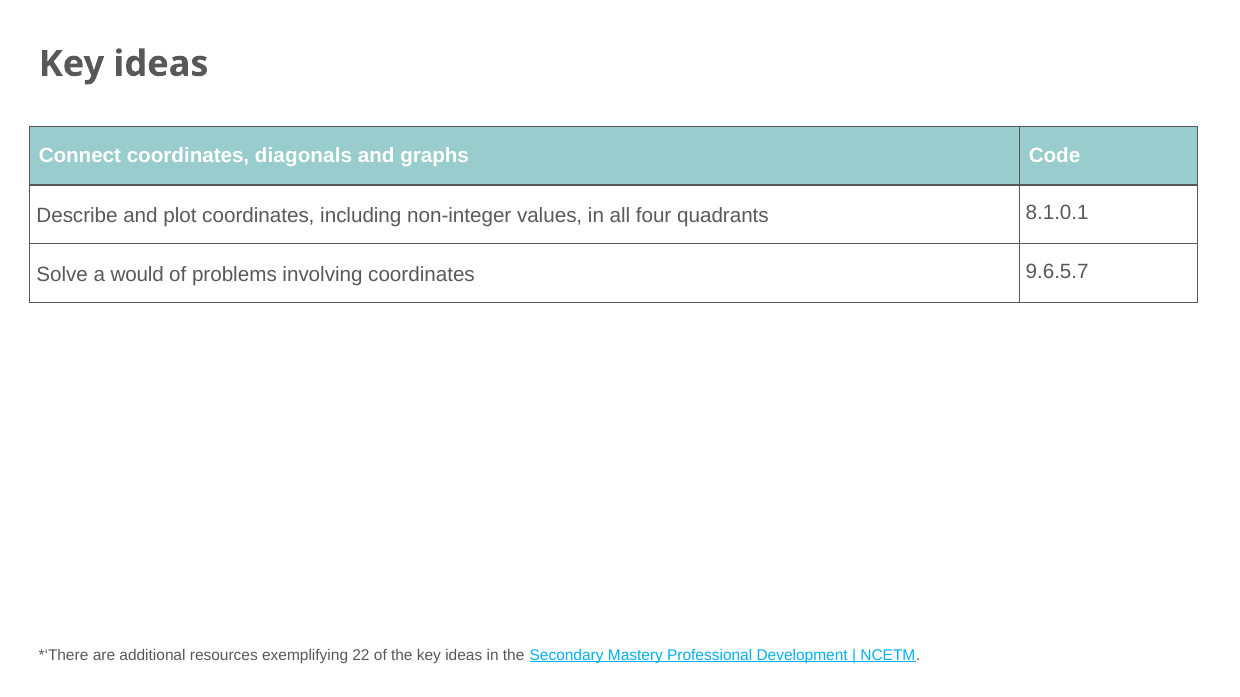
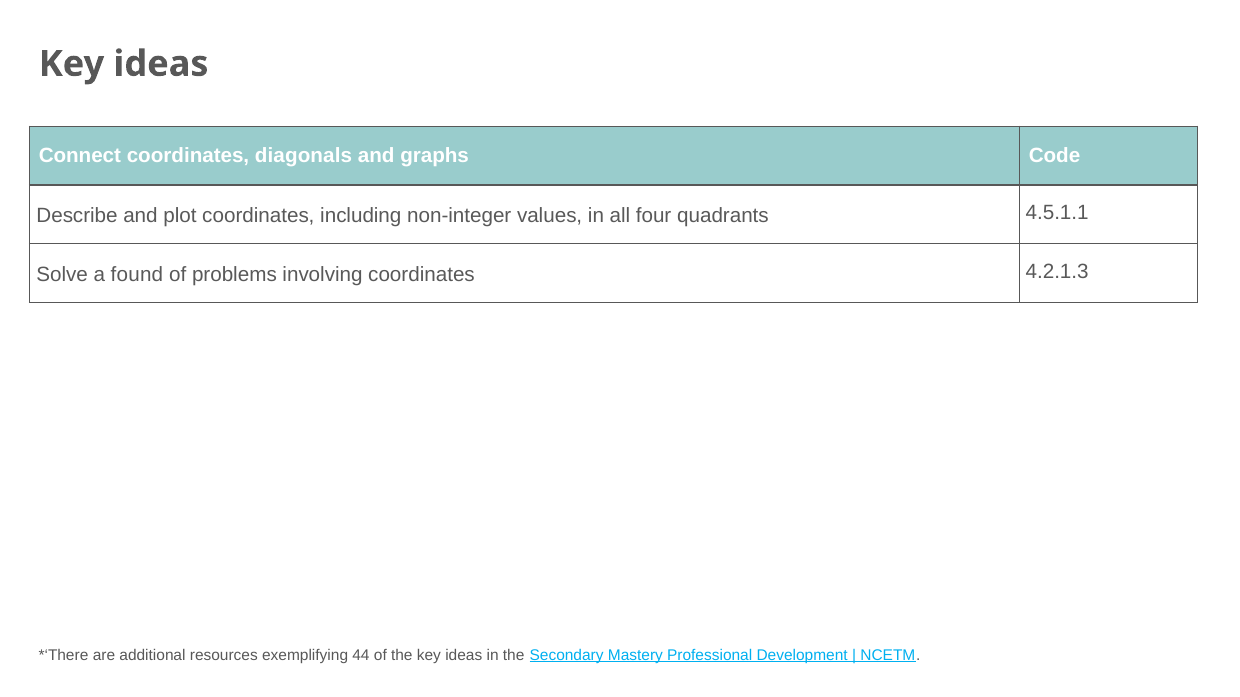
8.1.0.1: 8.1.0.1 -> 4.5.1.1
would: would -> found
9.6.5.7: 9.6.5.7 -> 4.2.1.3
22: 22 -> 44
